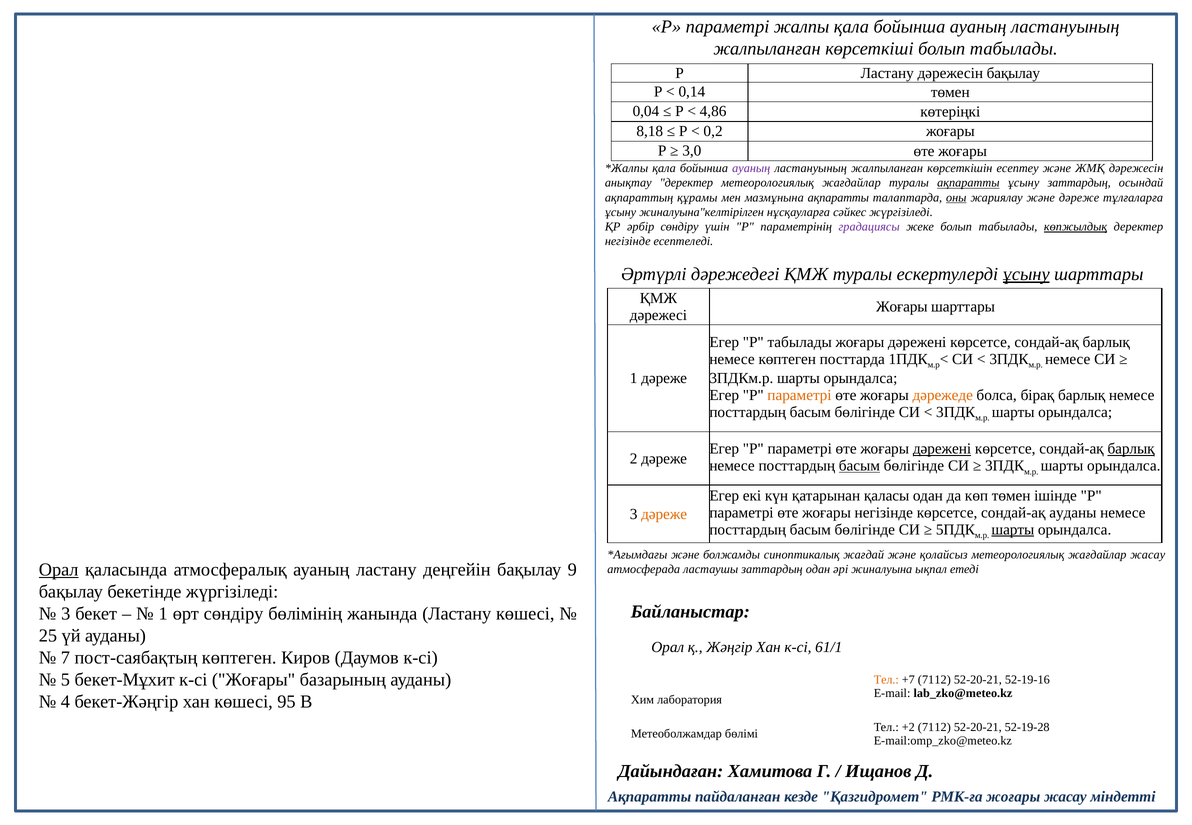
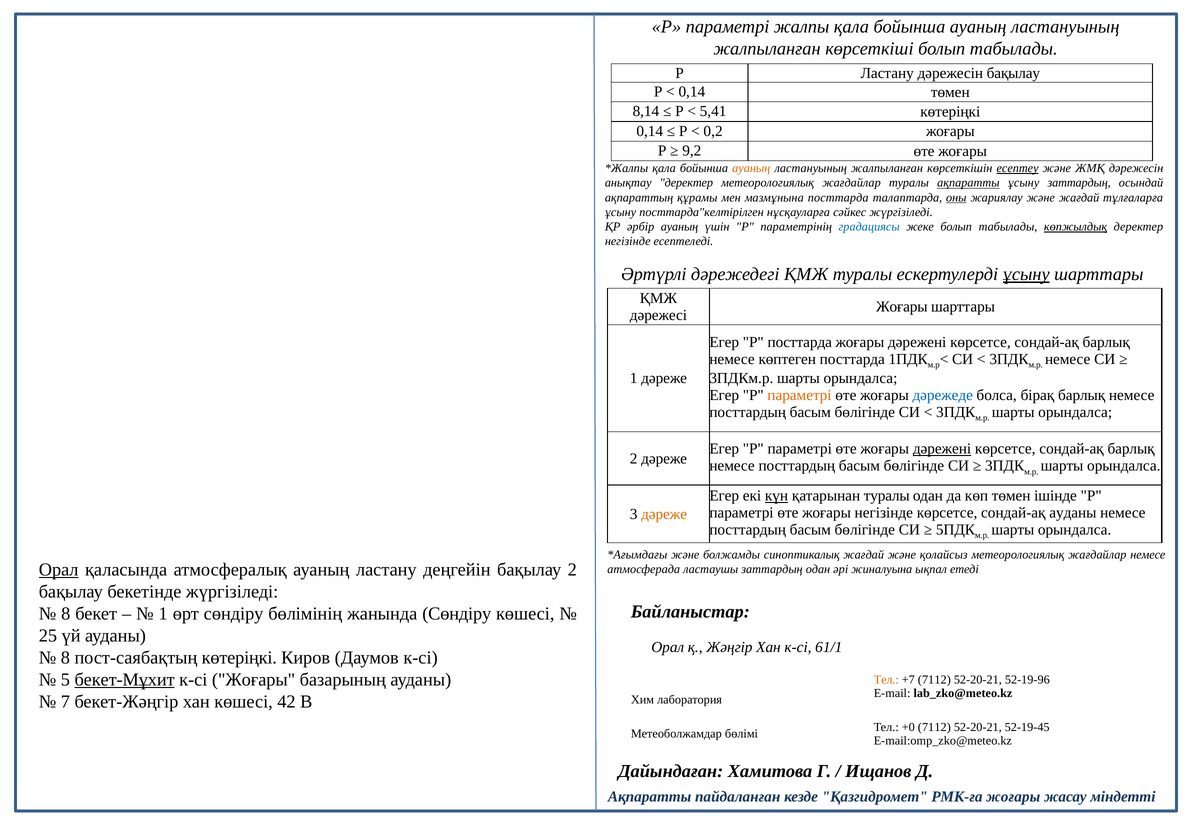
0,04: 0,04 -> 8,14
4,86: 4,86 -> 5,41
8,18 at (650, 131): 8,18 -> 0,14
3,0: 3,0 -> 9,2
ауаның at (751, 168) colour: purple -> orange
есептеу underline: none -> present
мазмұнына ақпаратты: ақпаратты -> посттарда
және дәреже: дәреже -> жағдай
жиналуына"келтірілген: жиналуына"келтірілген -> посттарда"келтірілген
әрбір сөндіру: сөндіру -> ауаның
градациясы colour: purple -> blue
Р табылады: табылады -> посттарда
дәрежеде colour: orange -> blue
барлық at (1131, 449) underline: present -> none
басым at (859, 466) underline: present -> none
күн underline: none -> present
қатарынан қаласы: қаласы -> туралы
шарты at (1013, 530) underline: present -> none
жағдайлар жасау: жасау -> немесе
бақылау 9: 9 -> 2
3 at (66, 614): 3 -> 8
жанында Ластану: Ластану -> Сөндіру
7 at (65, 658): 7 -> 8
пост-саябақтың көптеген: көптеген -> көтеріңкі
бекет-Мұхит underline: none -> present
52-19-16: 52-19-16 -> 52-19-96
4: 4 -> 7
95: 95 -> 42
+2: +2 -> +0
52-19-28: 52-19-28 -> 52-19-45
